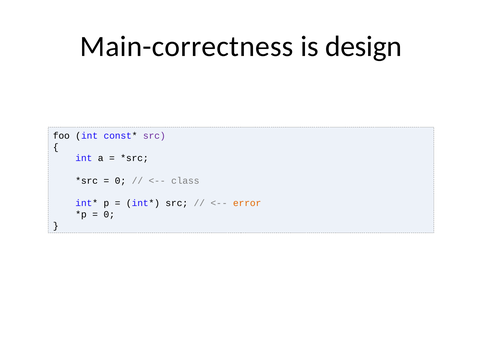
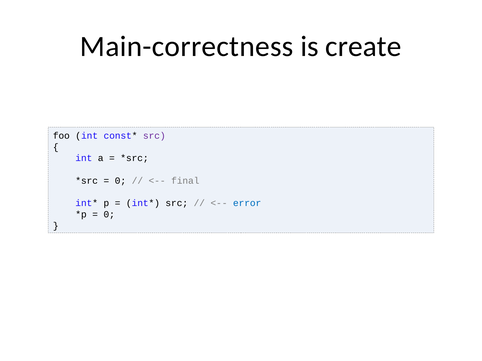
design: design -> create
class: class -> final
error colour: orange -> blue
